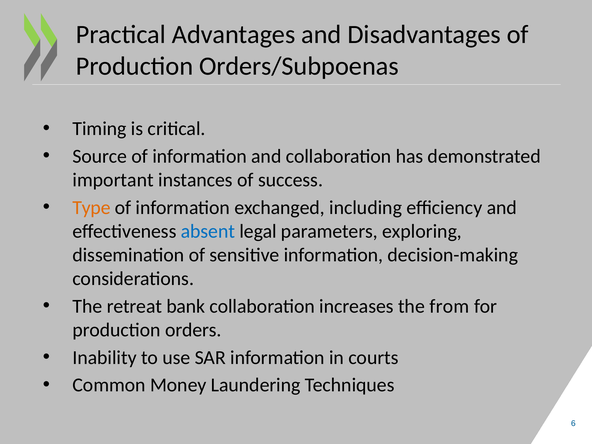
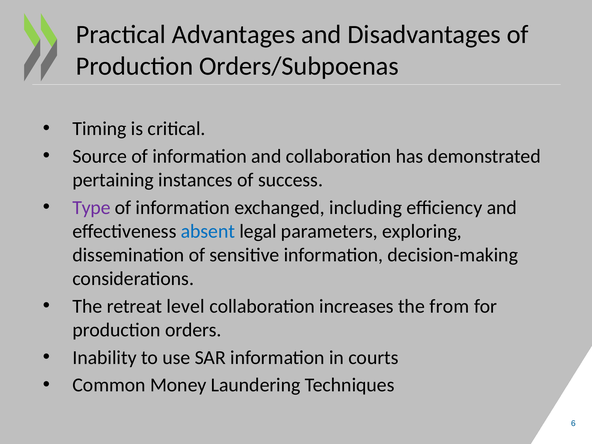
important: important -> pertaining
Type colour: orange -> purple
bank: bank -> level
